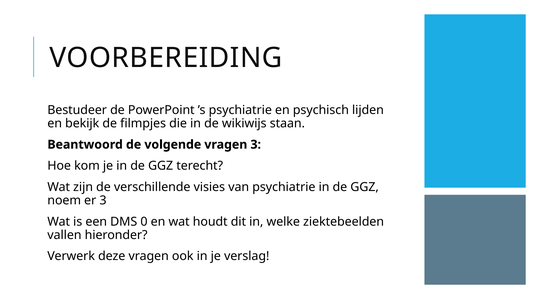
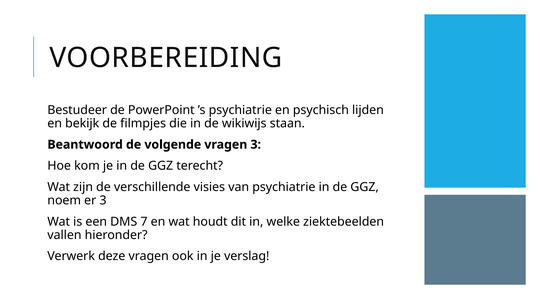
0: 0 -> 7
